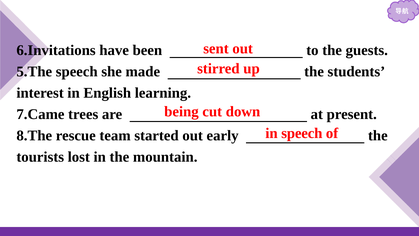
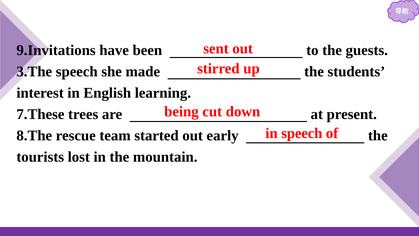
6.Invitations: 6.Invitations -> 9.Invitations
5.The: 5.The -> 3.The
7.Came: 7.Came -> 7.These
